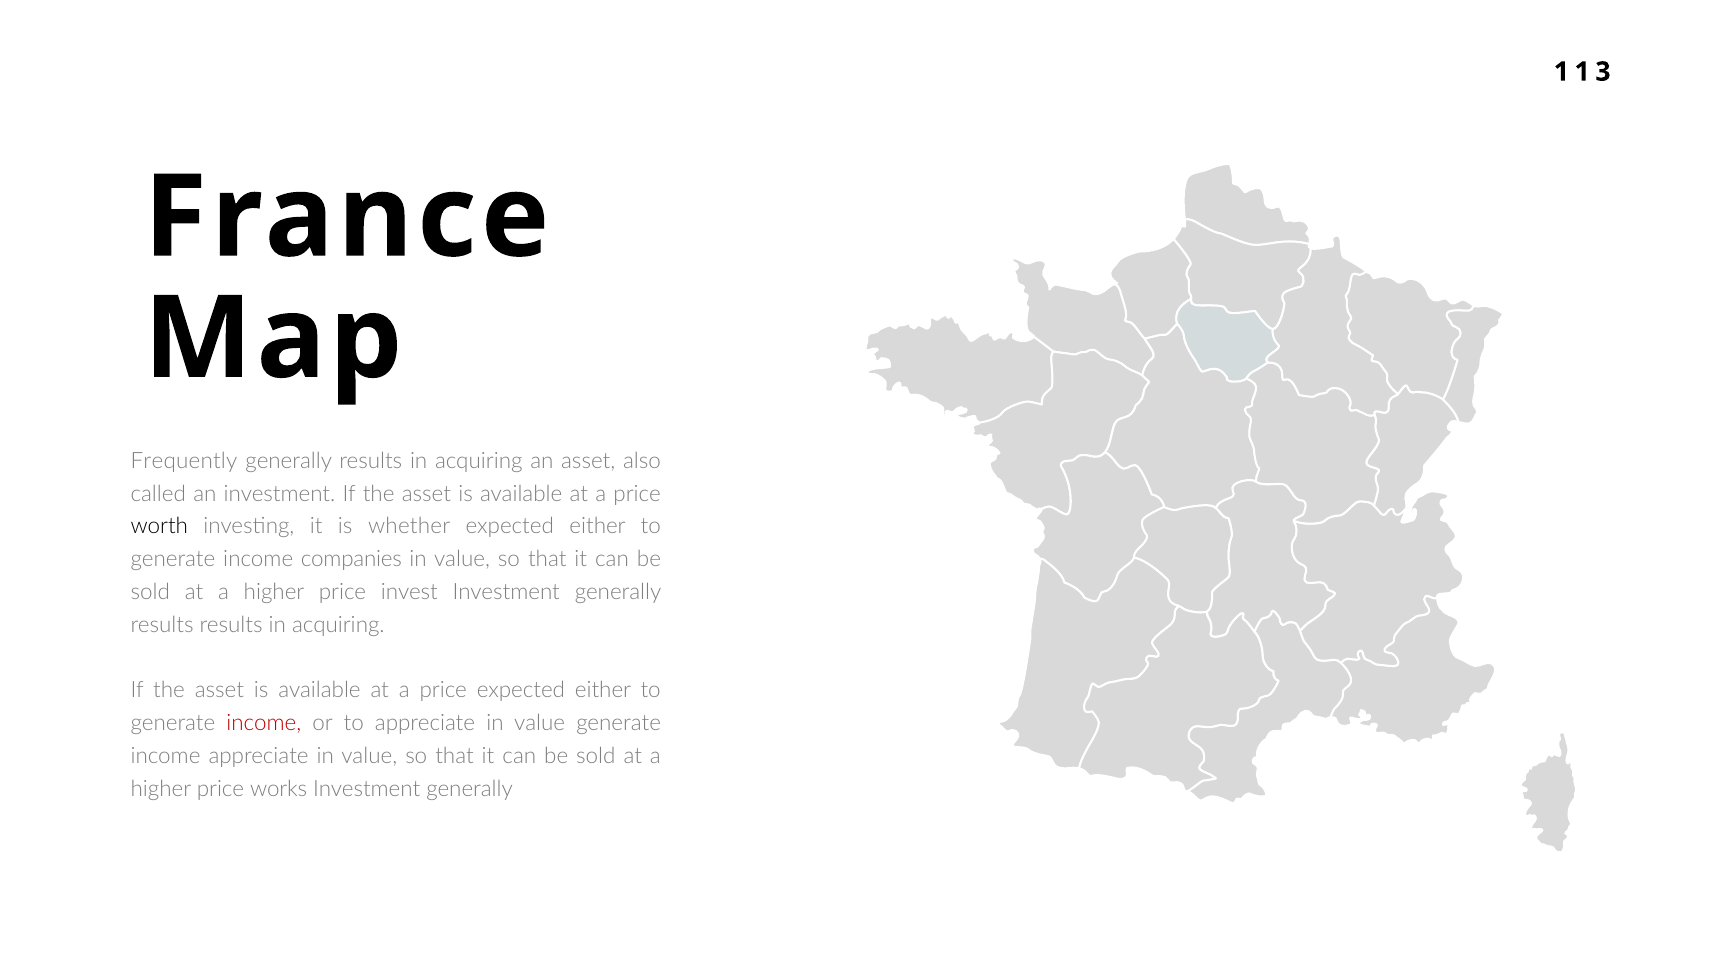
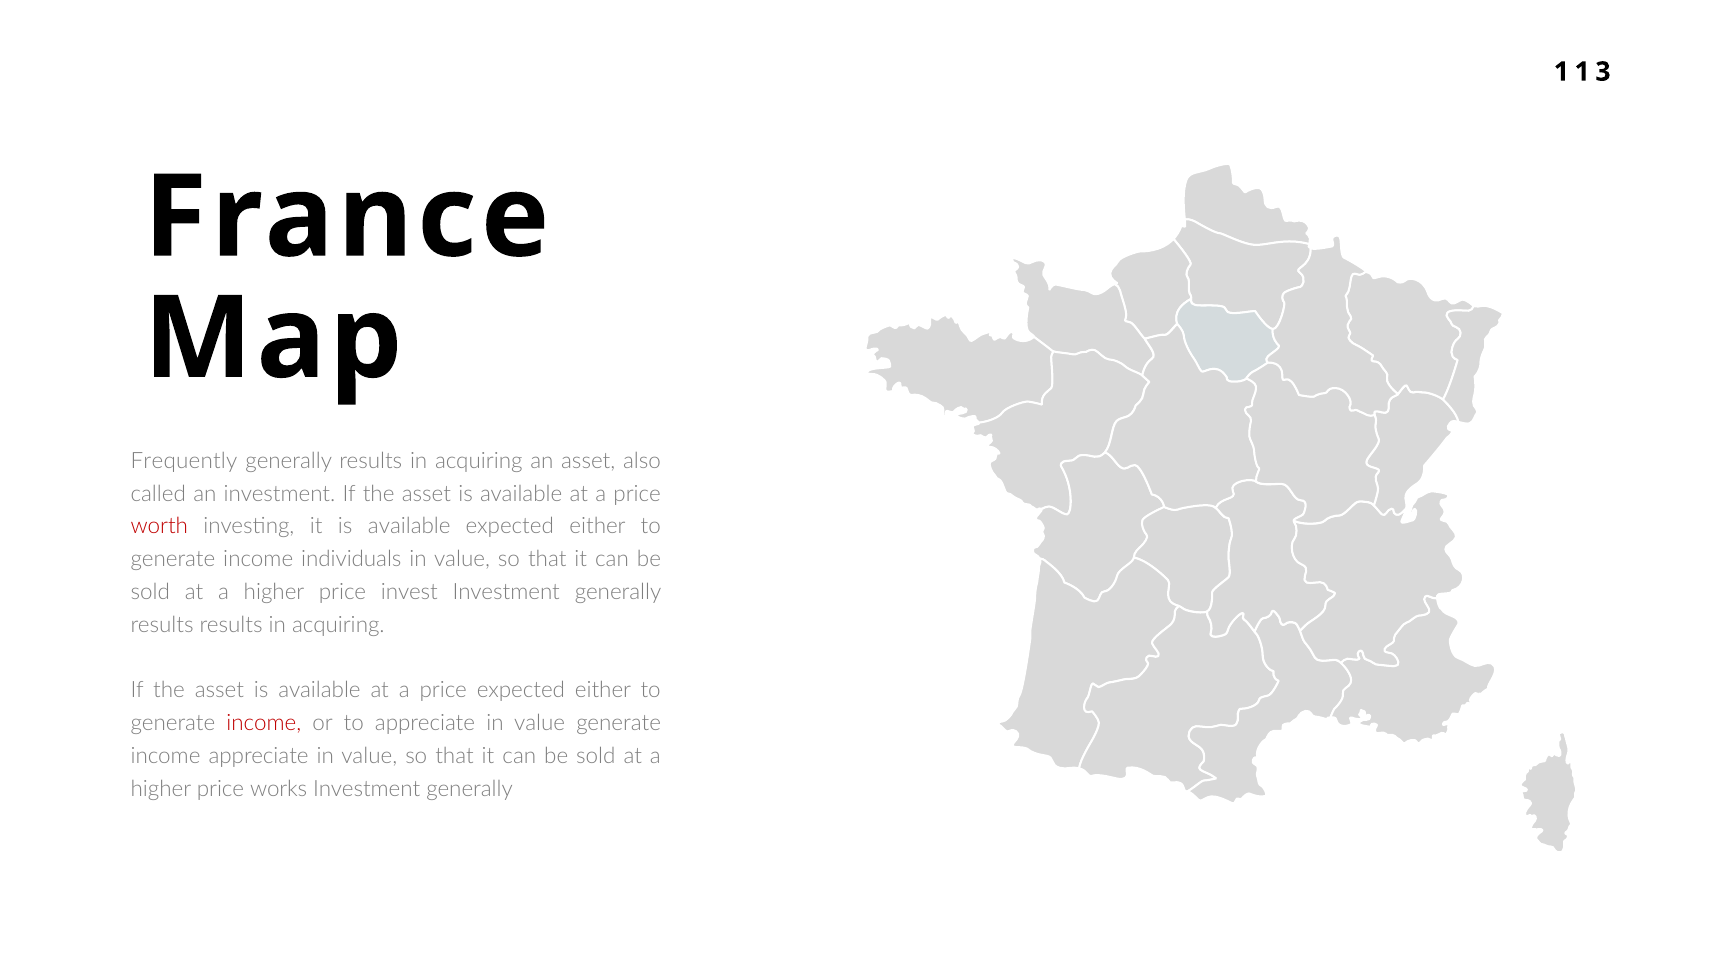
worth colour: black -> red
it is whether: whether -> available
companies: companies -> individuals
